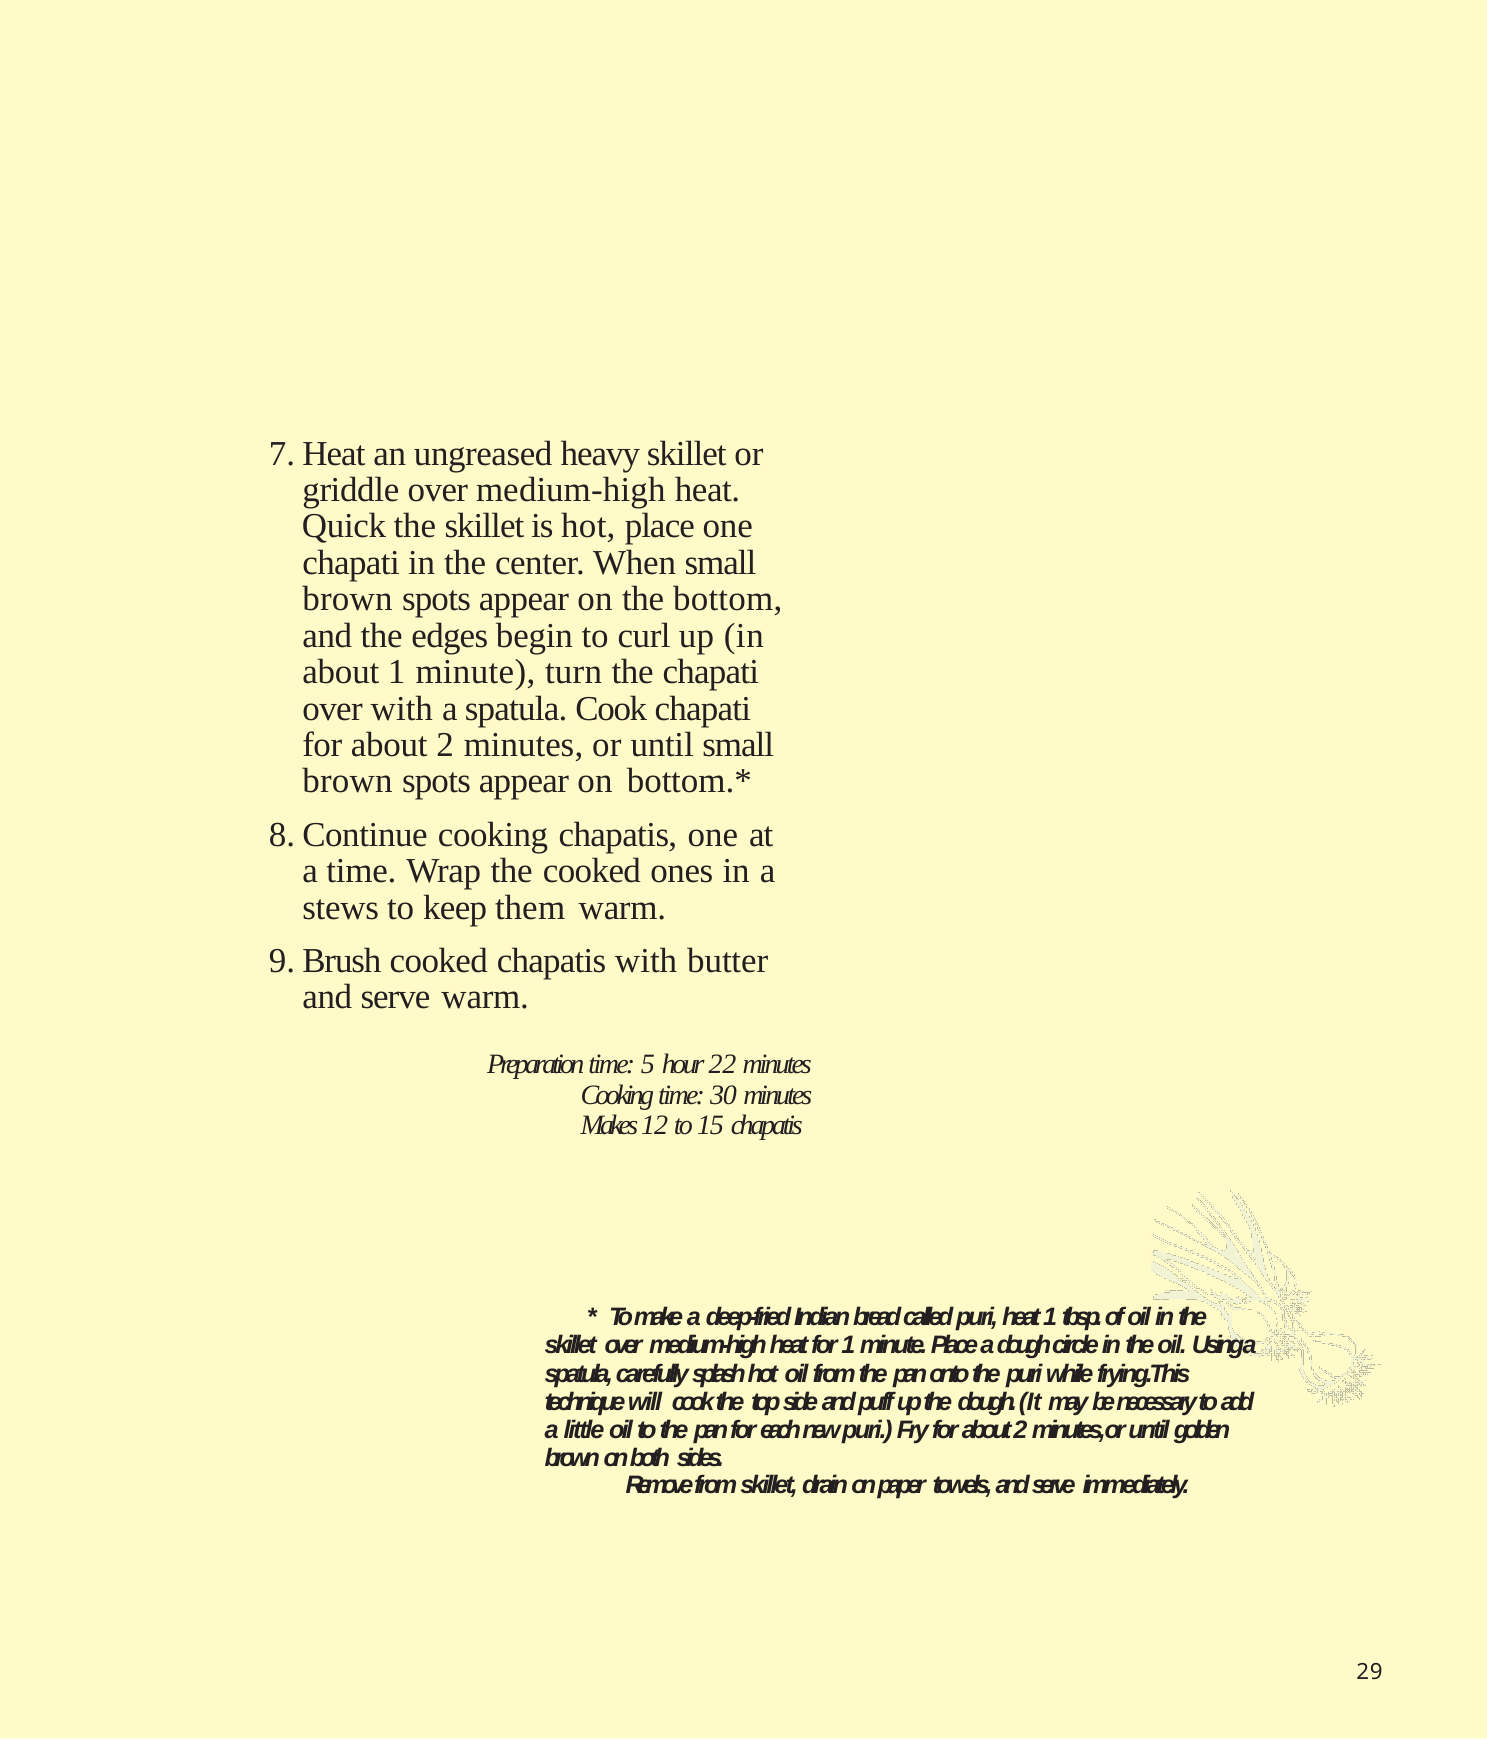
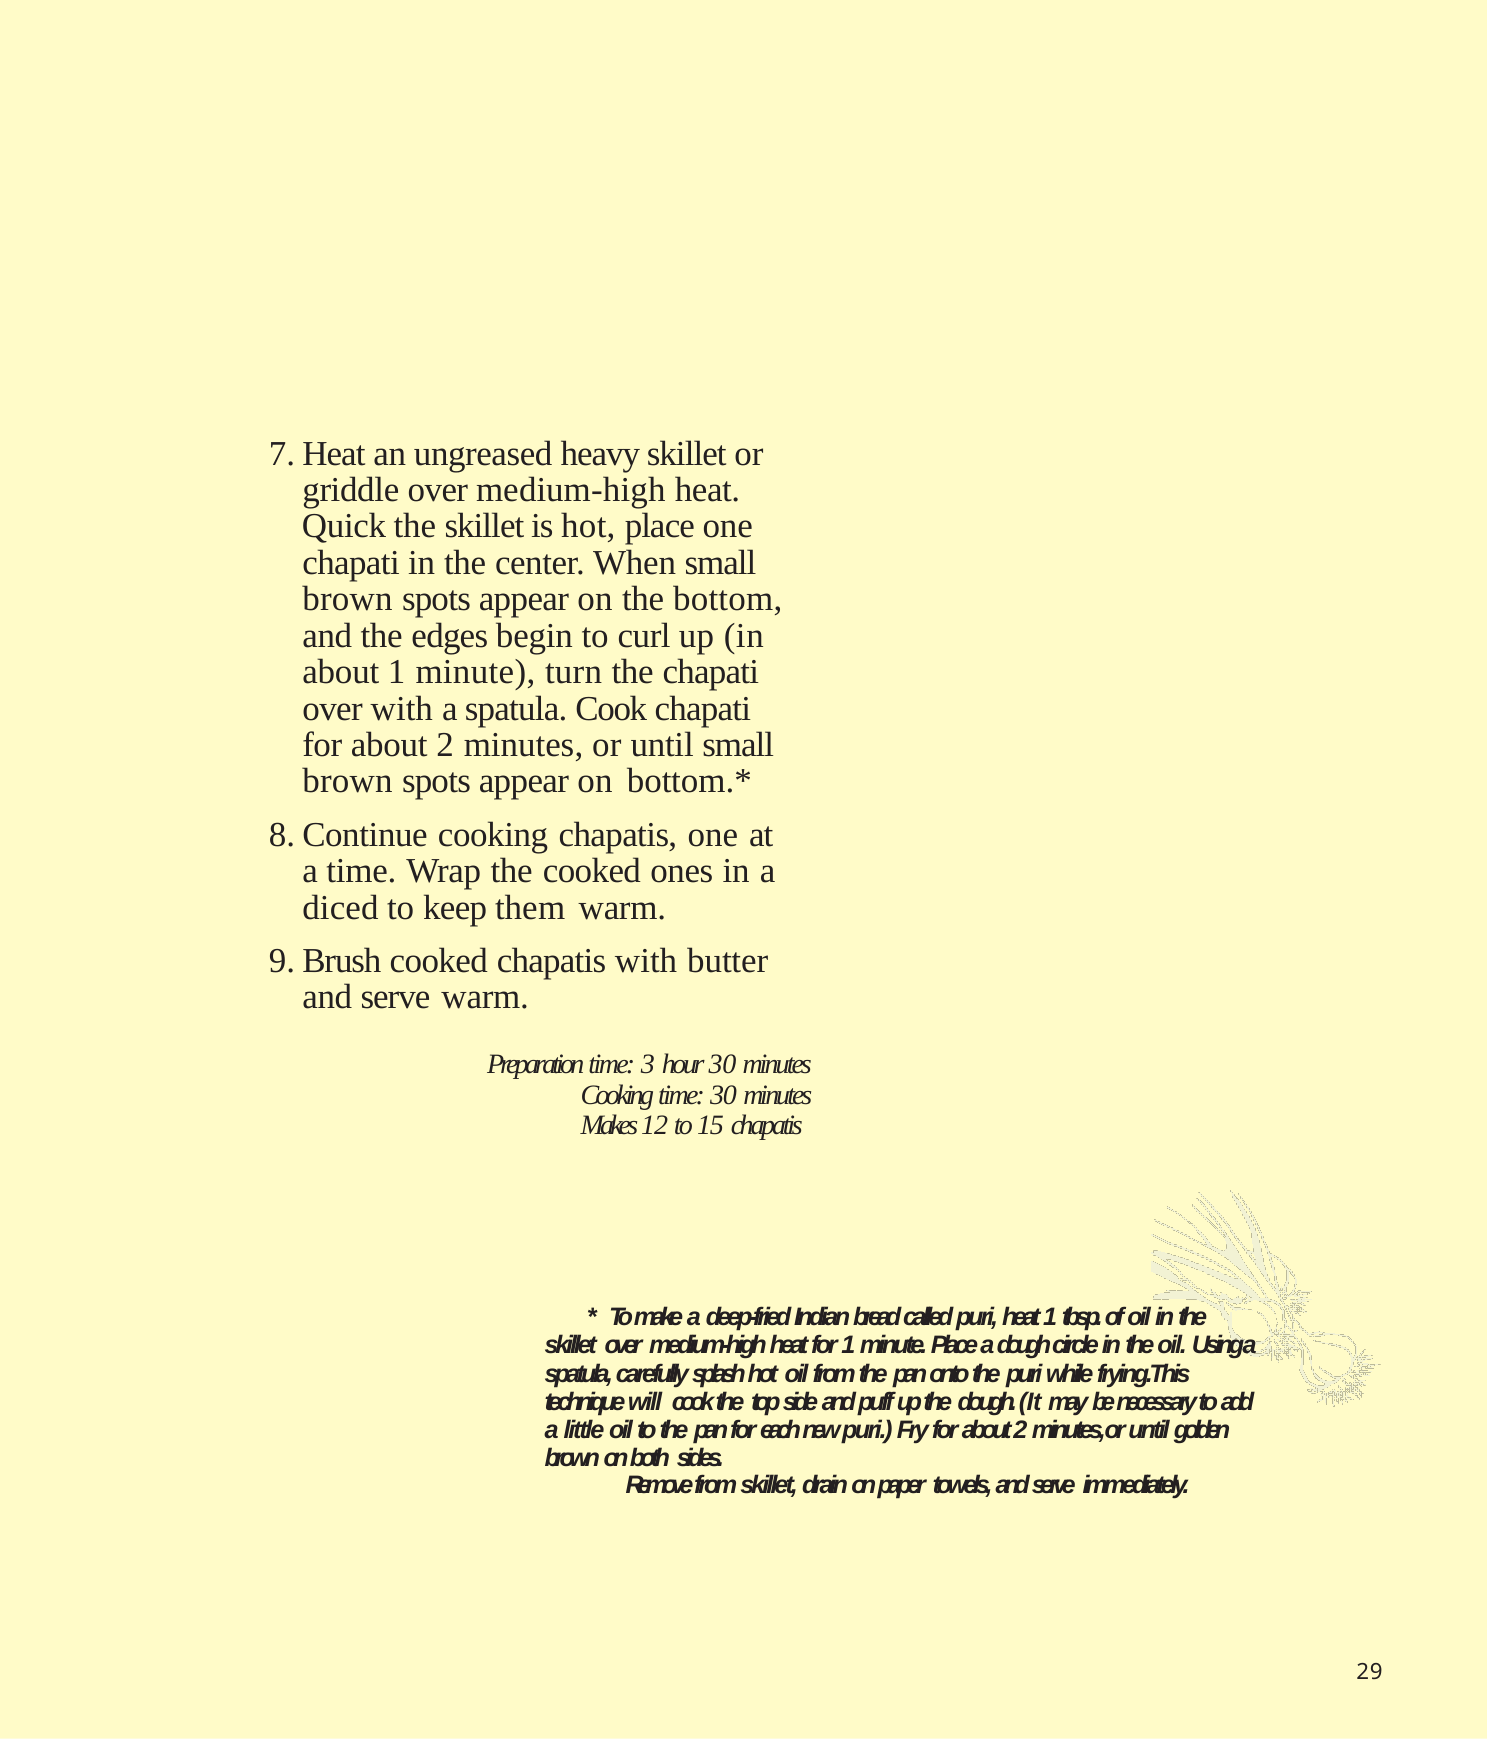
stews: stews -> diced
5: 5 -> 3
hour 22: 22 -> 30
